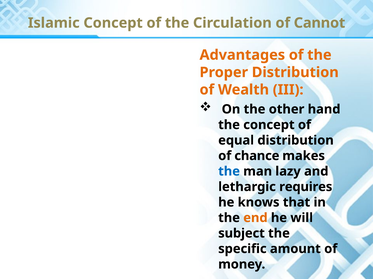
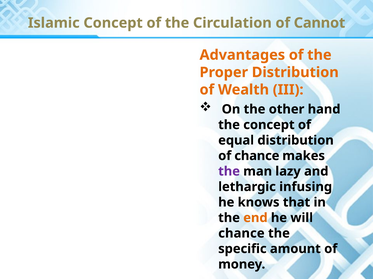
the at (229, 172) colour: blue -> purple
requires: requires -> infusing
subject at (242, 234): subject -> chance
